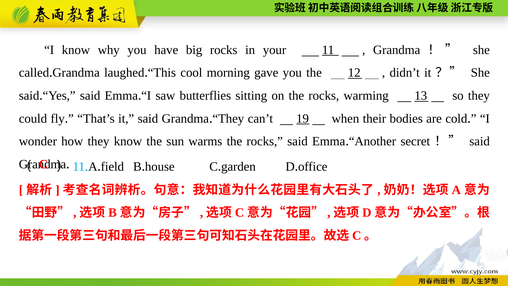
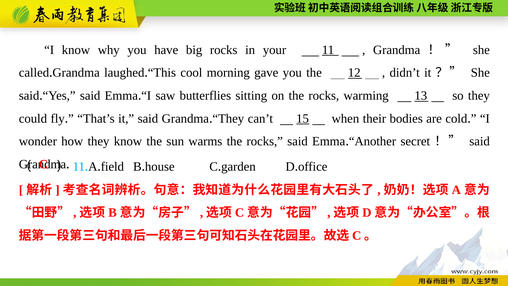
19: 19 -> 15
